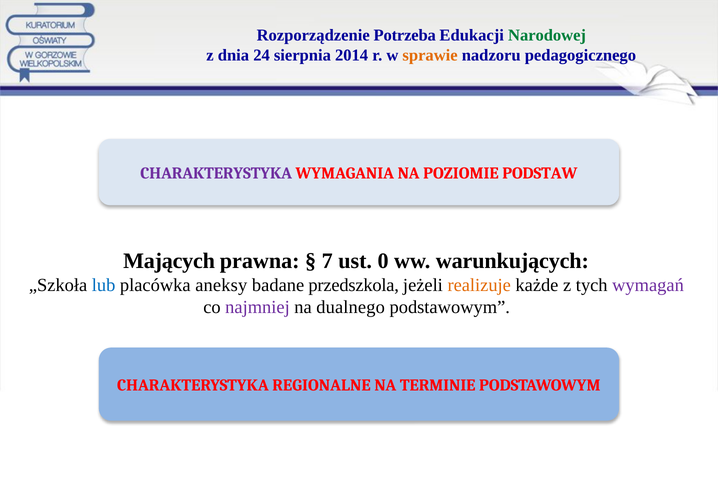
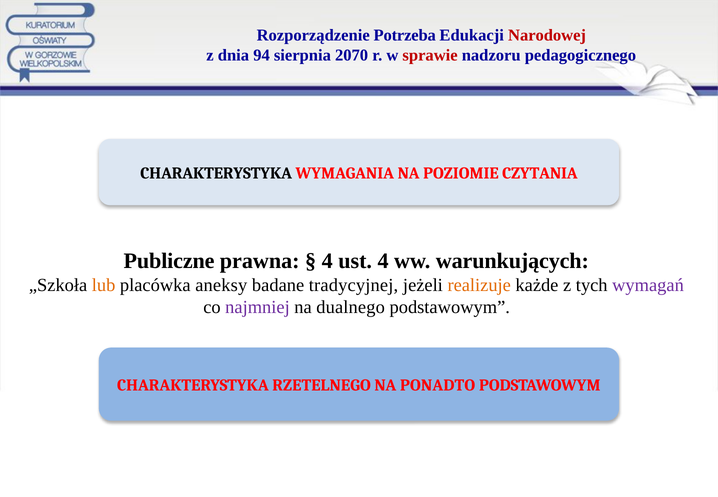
Narodowej colour: green -> red
24: 24 -> 94
2014: 2014 -> 2070
sprawie colour: orange -> red
CHARAKTERYSTYKA at (216, 173) colour: purple -> black
PODSTAW: PODSTAW -> CZYTANIA
Mających: Mających -> Publiczne
7 at (327, 261): 7 -> 4
ust 0: 0 -> 4
lub colour: blue -> orange
przedszkola: przedszkola -> tradycyjnej
REGIONALNE: REGIONALNE -> RZETELNEGO
TERMINIE: TERMINIE -> PONADTO
